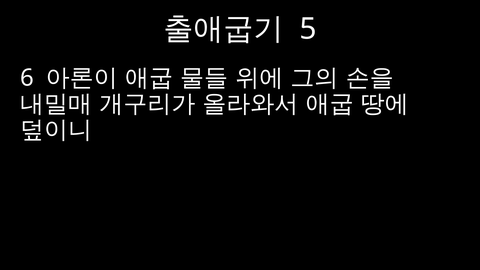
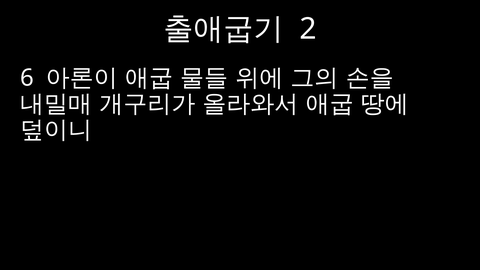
5: 5 -> 2
